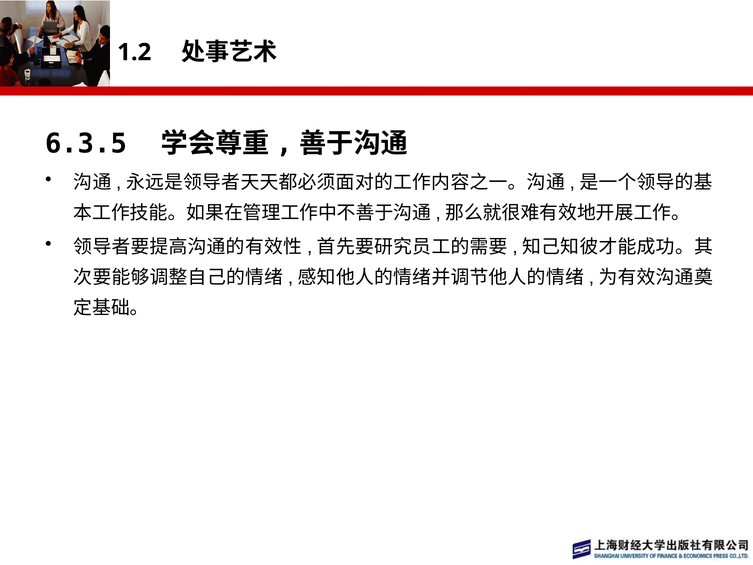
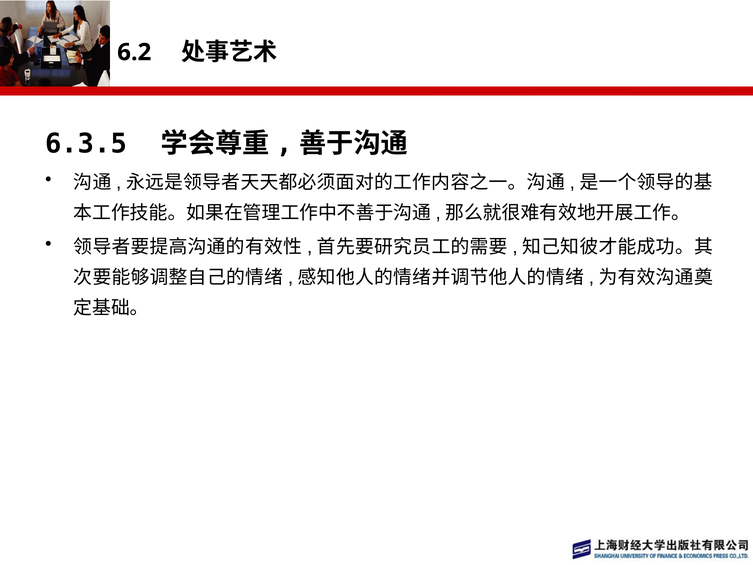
1.2: 1.2 -> 6.2
